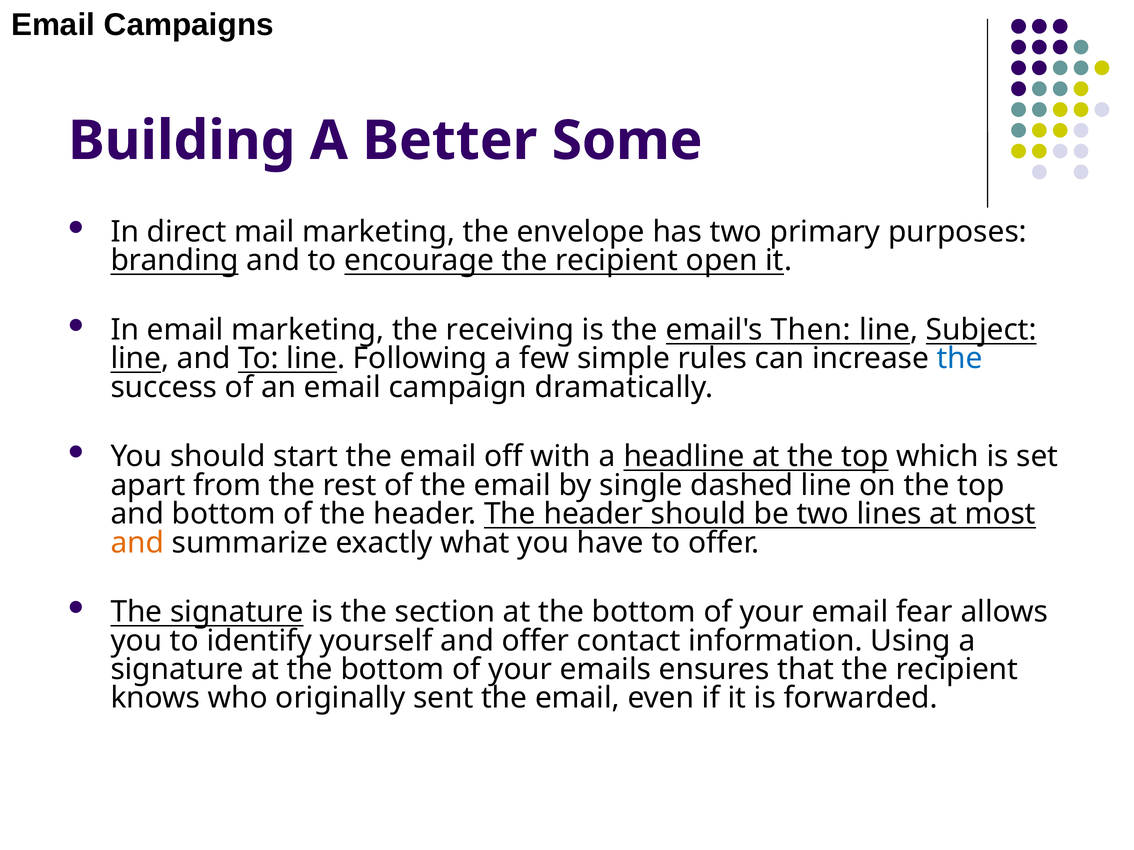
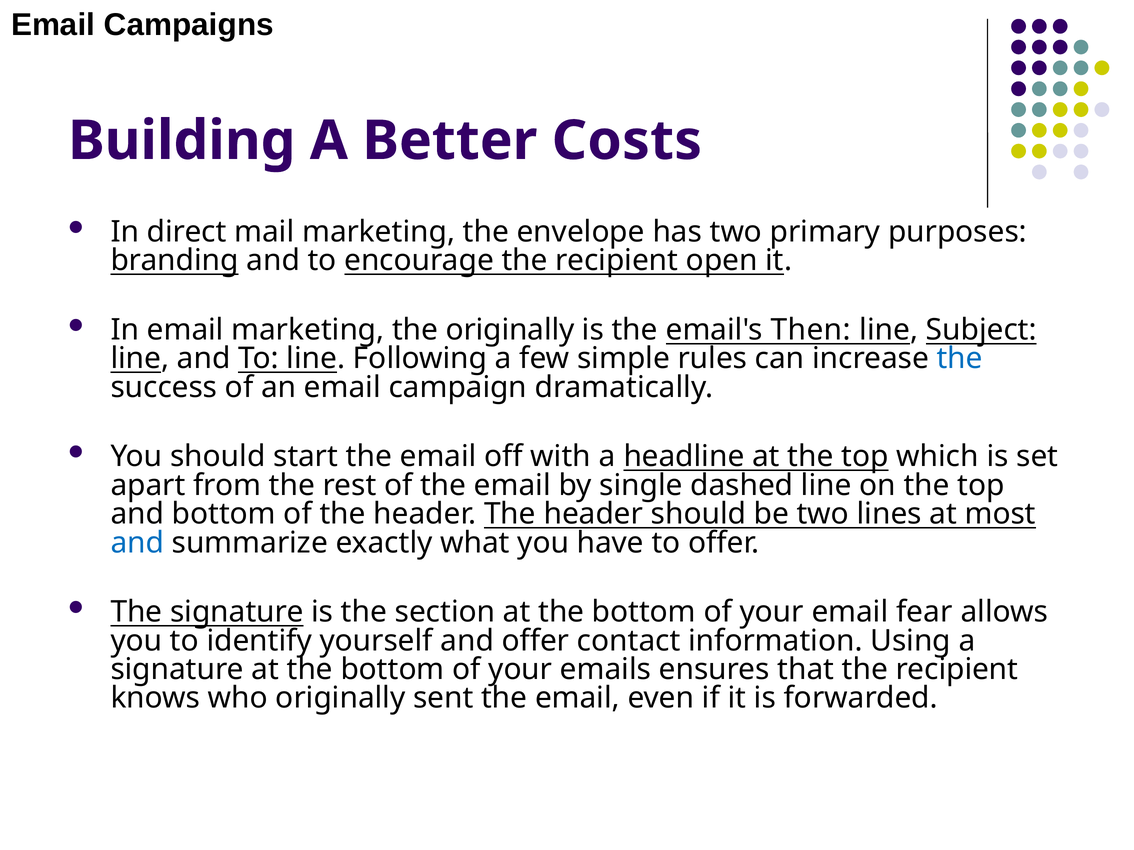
Some: Some -> Costs
the receiving: receiving -> originally
and at (137, 543) colour: orange -> blue
